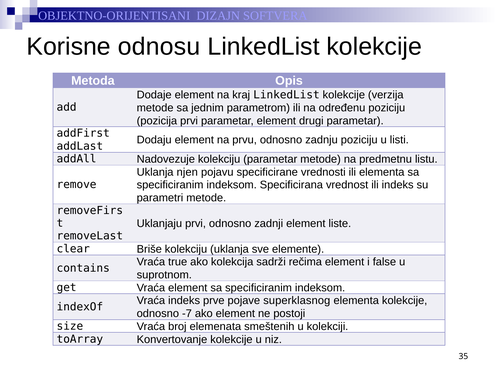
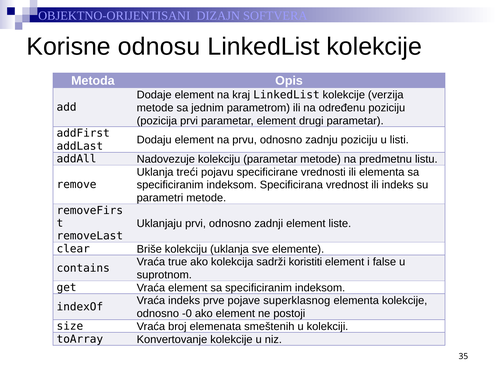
njen: njen -> treći
rečima: rečima -> koristiti
-7: -7 -> -0
